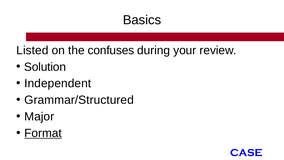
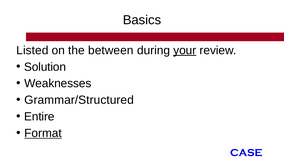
confuses: confuses -> between
your underline: none -> present
Independent: Independent -> Weaknesses
Major: Major -> Entire
